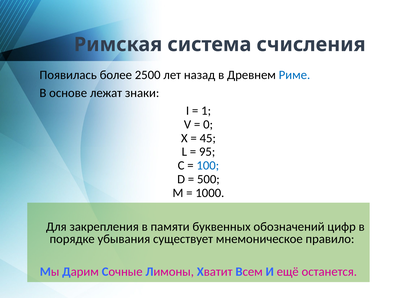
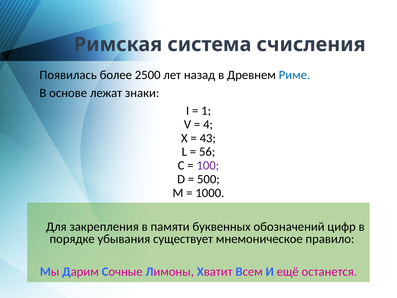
0: 0 -> 4
45: 45 -> 43
95: 95 -> 56
100 colour: blue -> purple
